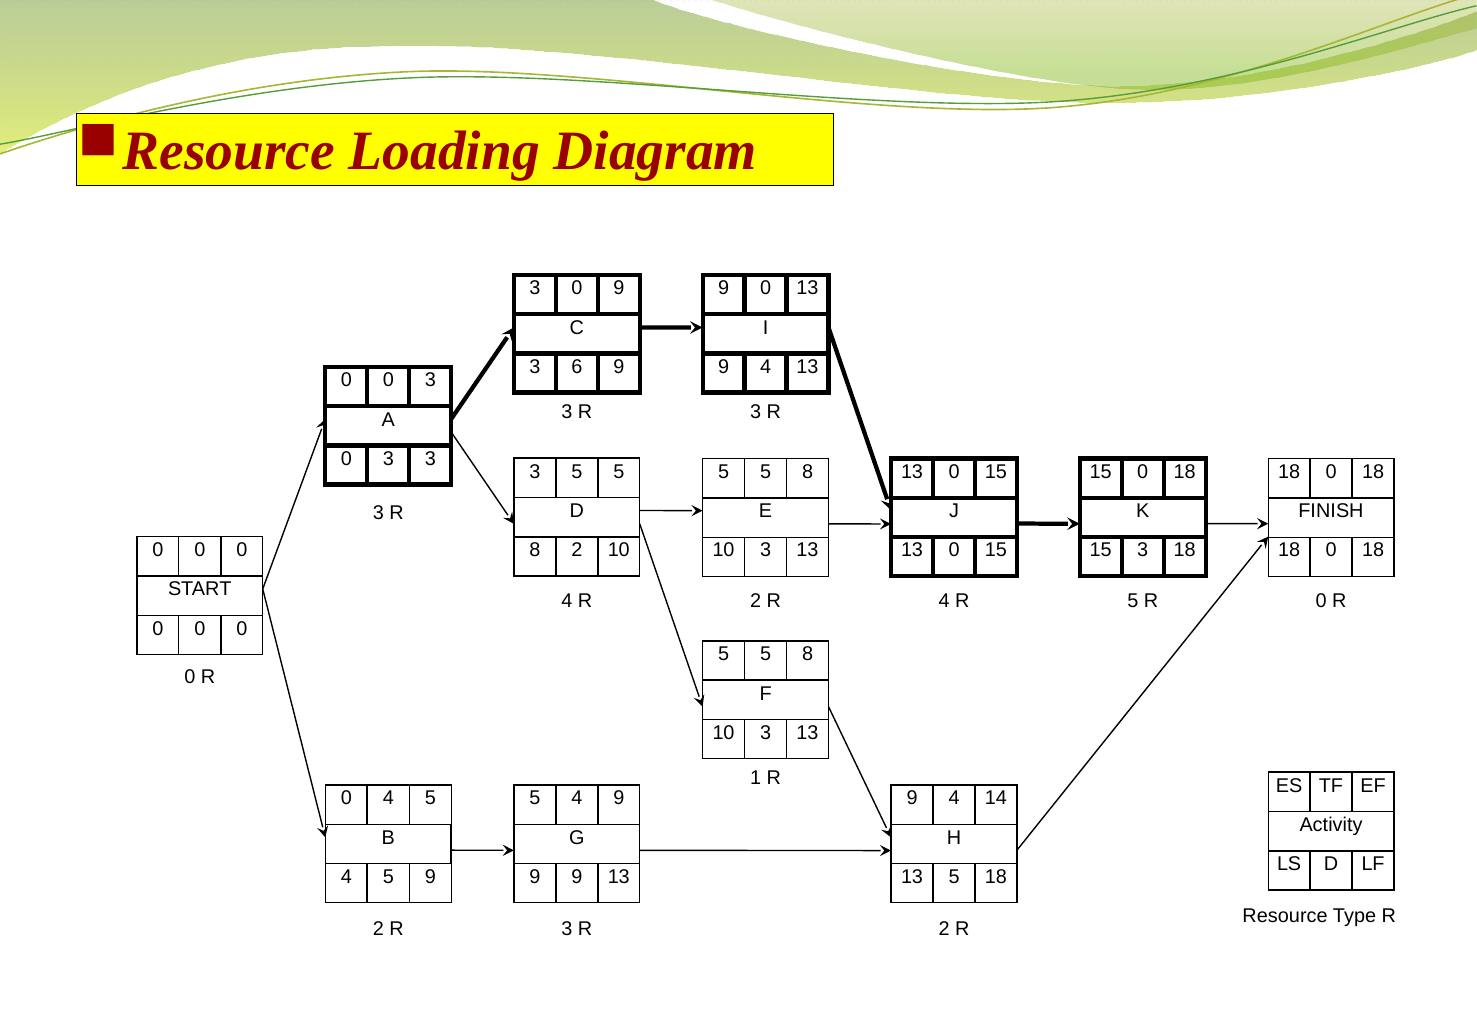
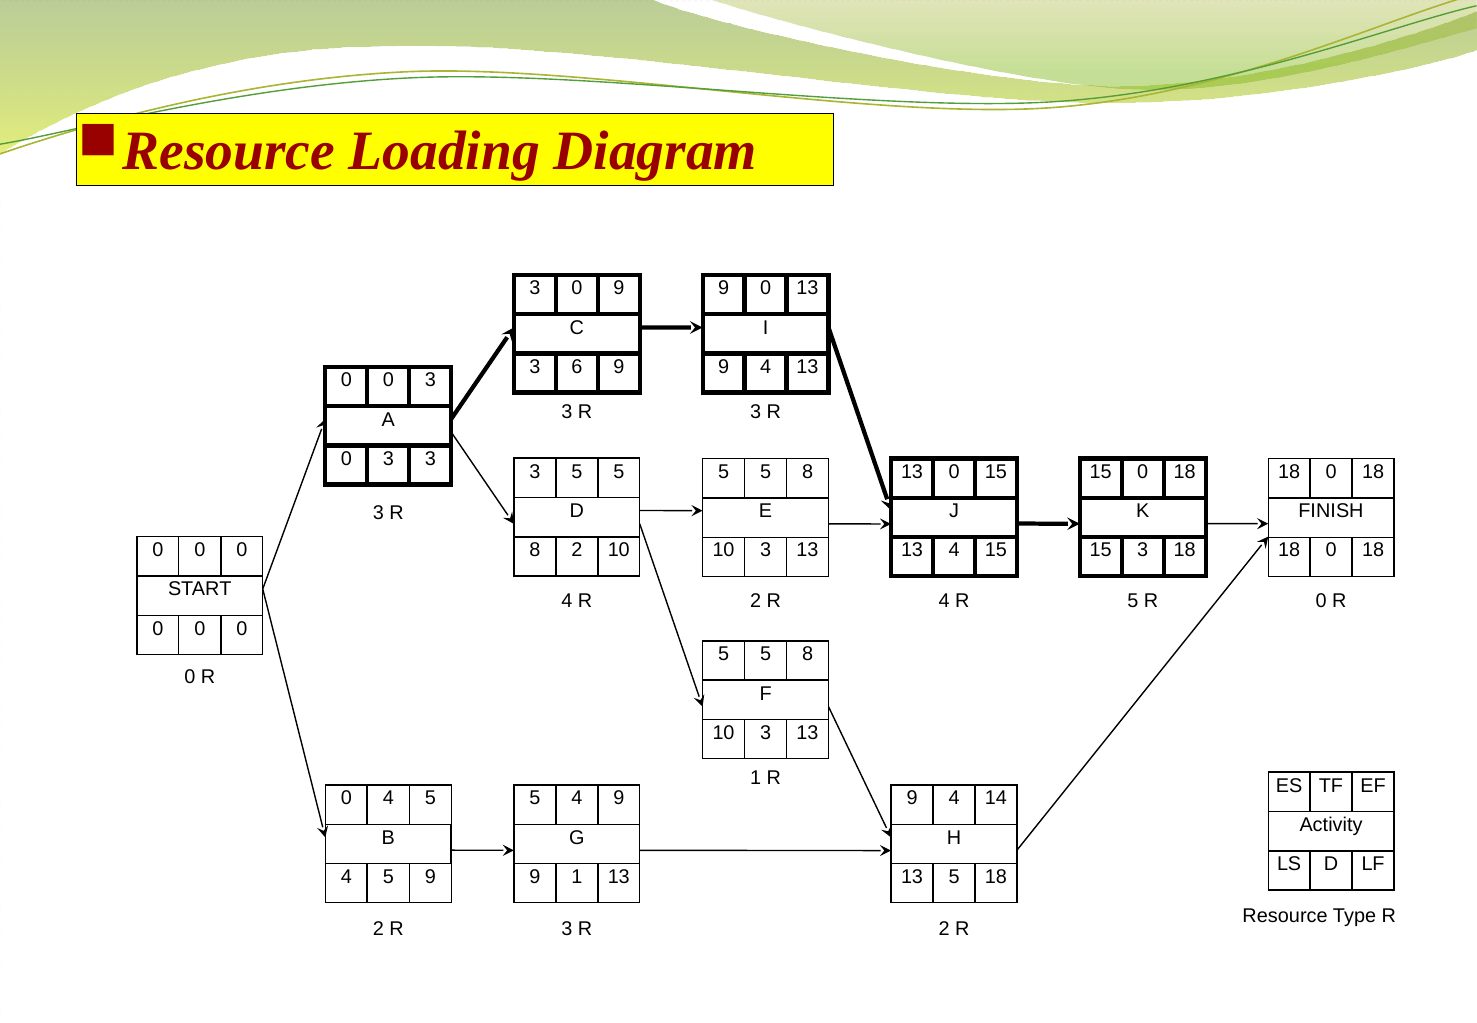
0 at (954, 550): 0 -> 4
9 at (577, 876): 9 -> 1
